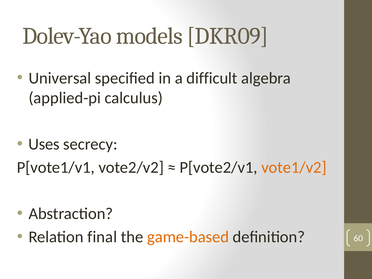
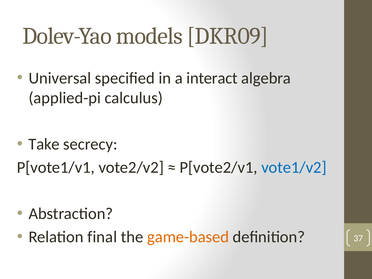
difficult: difficult -> interact
Uses: Uses -> Take
vote1/v2 colour: orange -> blue
60: 60 -> 37
